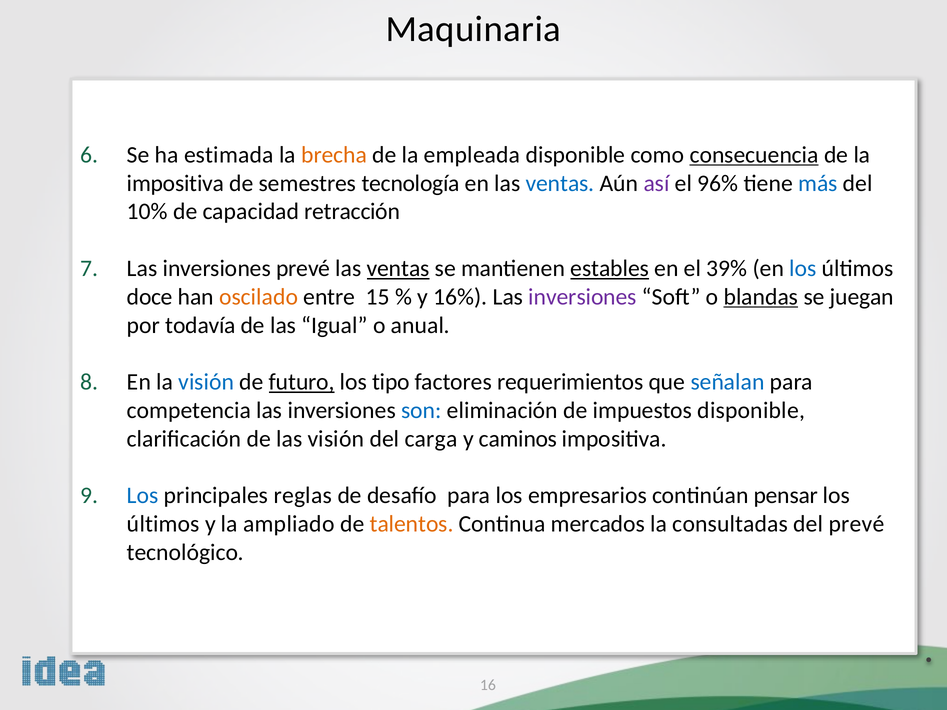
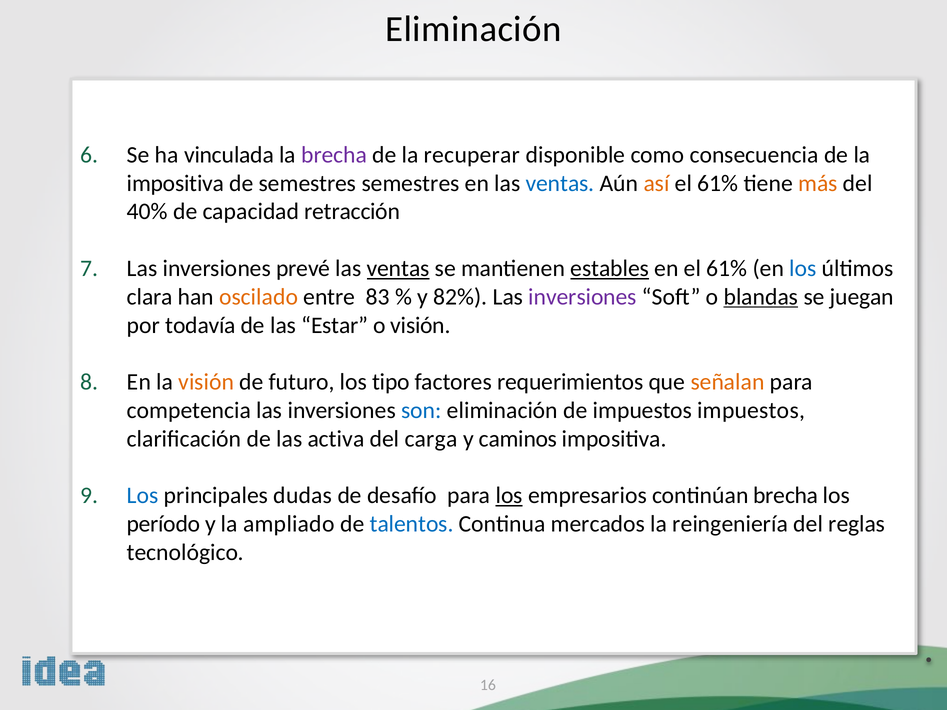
Maquinaria at (473, 29): Maquinaria -> Eliminación
estimada: estimada -> vinculada
brecha at (334, 155) colour: orange -> purple
empleada: empleada -> recuperar
consecuencia underline: present -> none
semestres tecnología: tecnología -> semestres
así colour: purple -> orange
96% at (718, 183): 96% -> 61%
más colour: blue -> orange
10%: 10% -> 40%
en el 39%: 39% -> 61%
doce: doce -> clara
15: 15 -> 83
16%: 16% -> 82%
Igual: Igual -> Estar
o anual: anual -> visión
visión at (206, 382) colour: blue -> orange
futuro underline: present -> none
señalan colour: blue -> orange
impuestos disponible: disponible -> impuestos
las visión: visión -> activa
reglas: reglas -> dudas
los at (509, 496) underline: none -> present
continúan pensar: pensar -> brecha
últimos at (163, 524): últimos -> período
talentos colour: orange -> blue
consultadas: consultadas -> reingeniería
del prevé: prevé -> reglas
